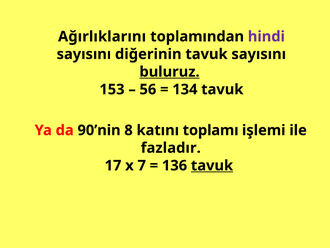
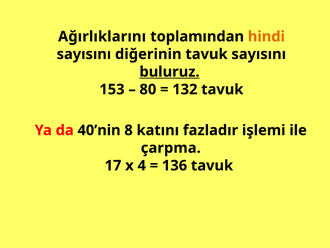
hindi colour: purple -> orange
56: 56 -> 80
134: 134 -> 132
90’nin: 90’nin -> 40’nin
toplamı: toplamı -> fazladır
fazladır: fazladır -> çarpma
7: 7 -> 4
tavuk at (212, 165) underline: present -> none
